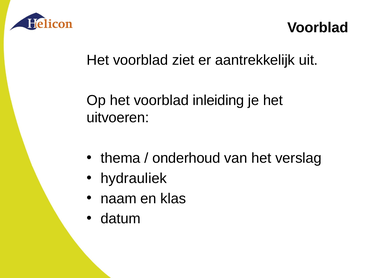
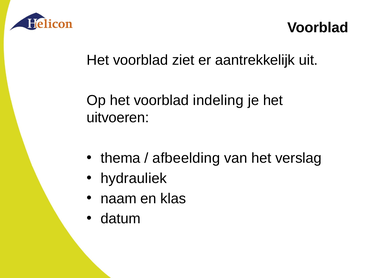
inleiding: inleiding -> indeling
onderhoud: onderhoud -> afbeelding
